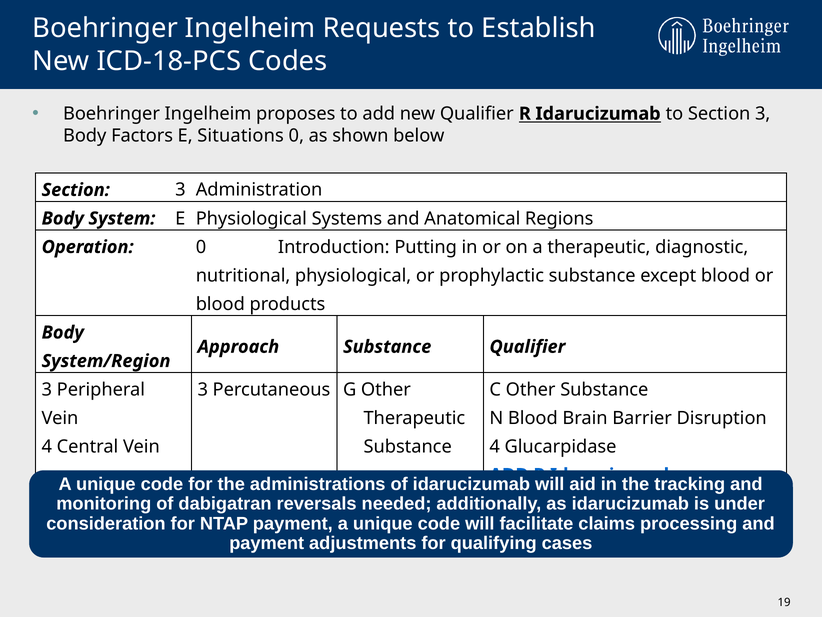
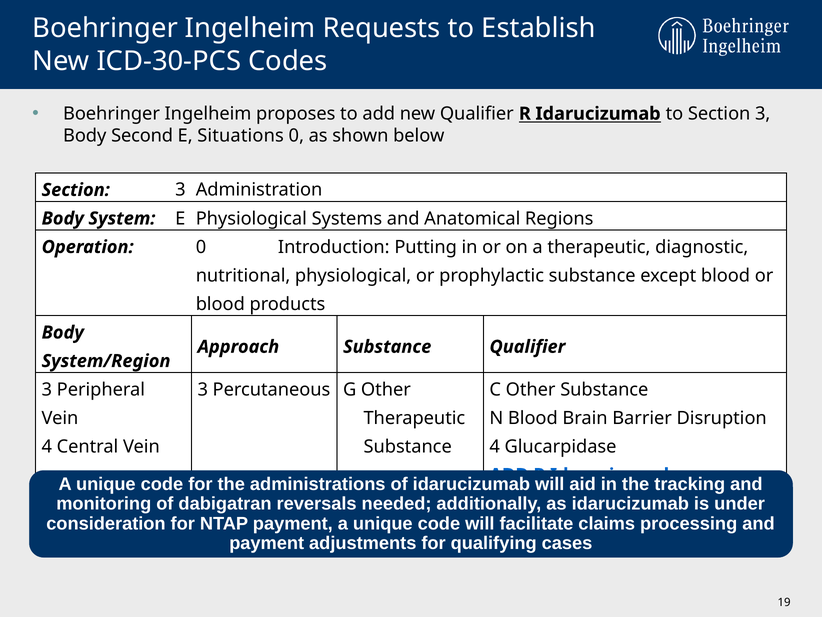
ICD-18-PCS: ICD-18-PCS -> ICD-30-PCS
Factors: Factors -> Second
